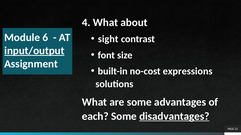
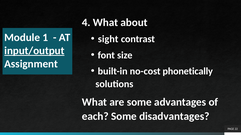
6: 6 -> 1
expressions: expressions -> phonetically
disadvantages underline: present -> none
